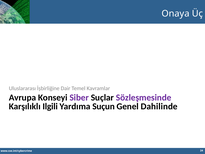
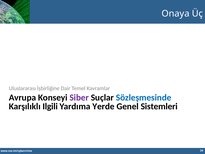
Sözleşmesinde colour: purple -> blue
Suçun: Suçun -> Yerde
Dahilinde: Dahilinde -> Sistemleri
